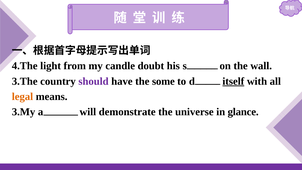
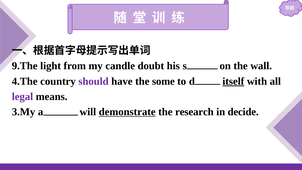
4.The: 4.The -> 9.The
3.The: 3.The -> 4.The
legal colour: orange -> purple
demonstrate underline: none -> present
universe: universe -> research
glance: glance -> decide
